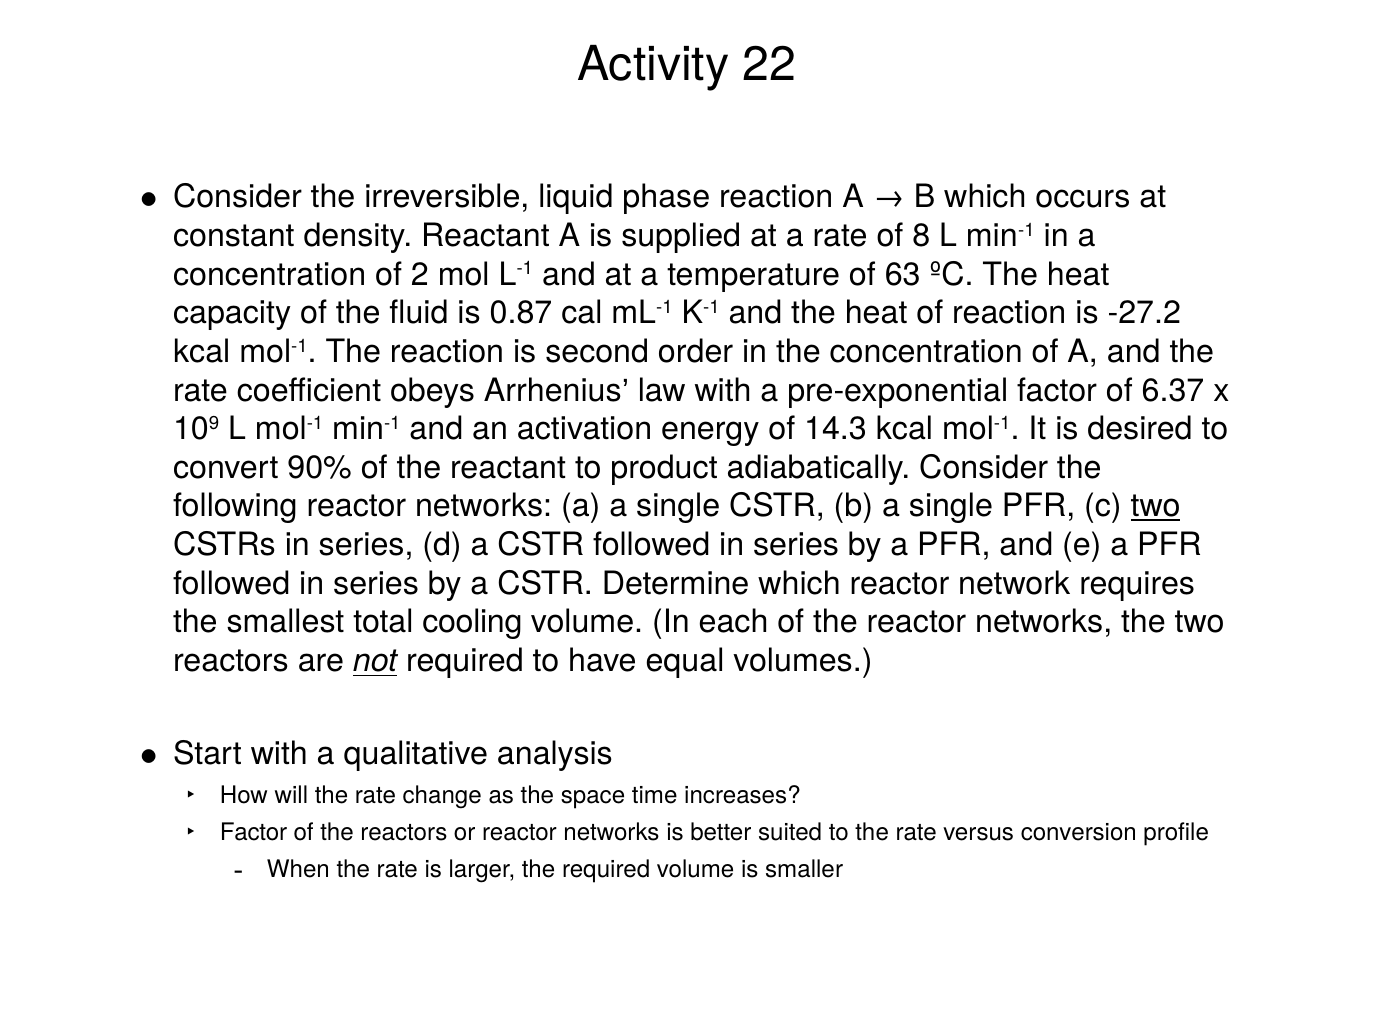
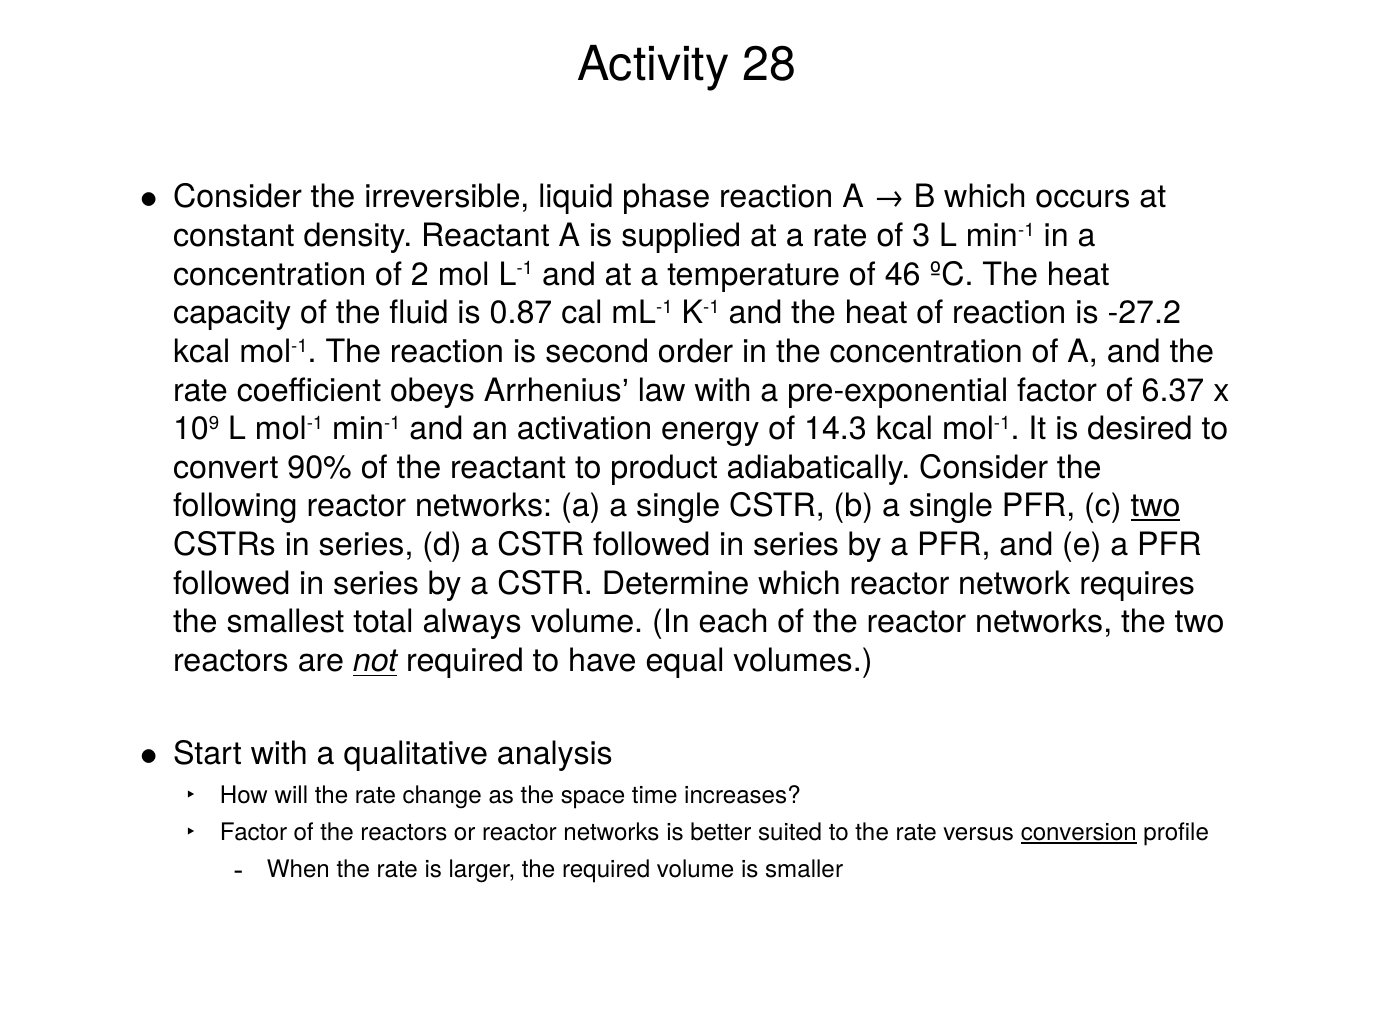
22: 22 -> 28
8: 8 -> 3
63: 63 -> 46
cooling: cooling -> always
conversion underline: none -> present
